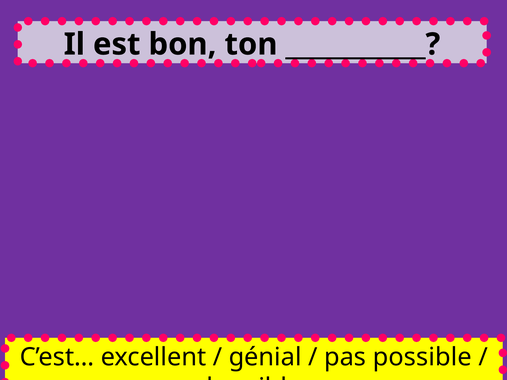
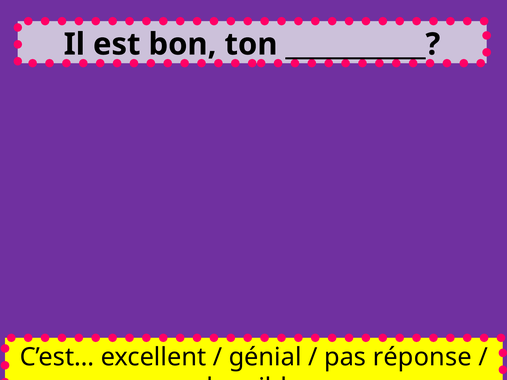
possible: possible -> réponse
